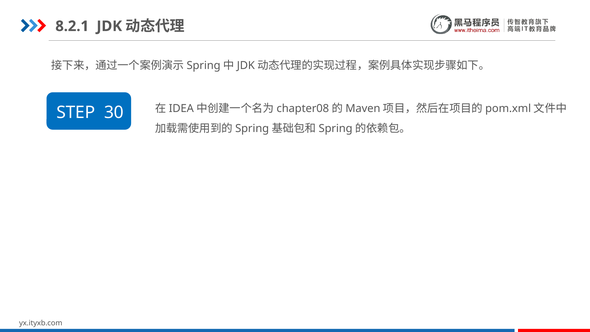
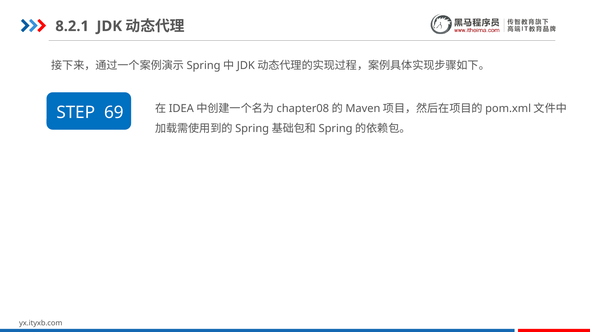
30: 30 -> 69
